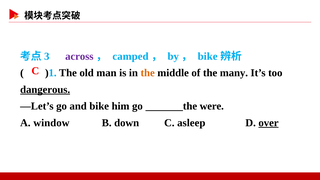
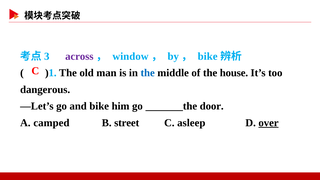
camped: camped -> window
the at (148, 73) colour: orange -> blue
many: many -> house
dangerous underline: present -> none
were: were -> door
window: window -> camped
down: down -> street
